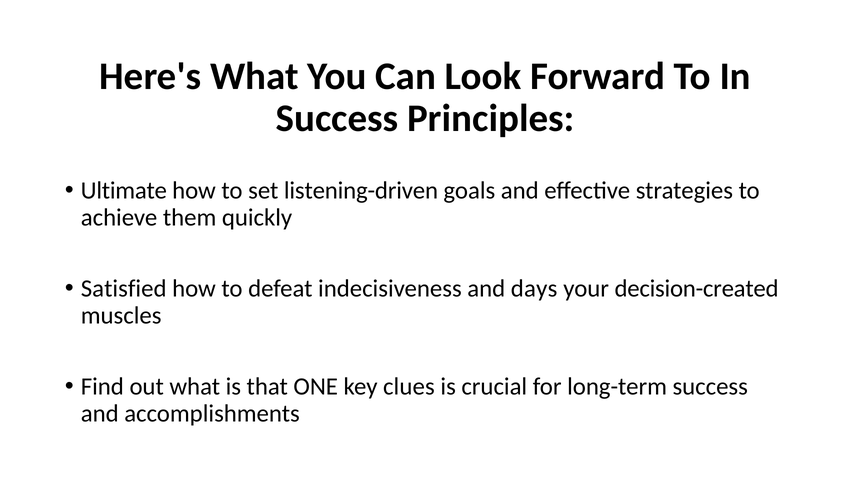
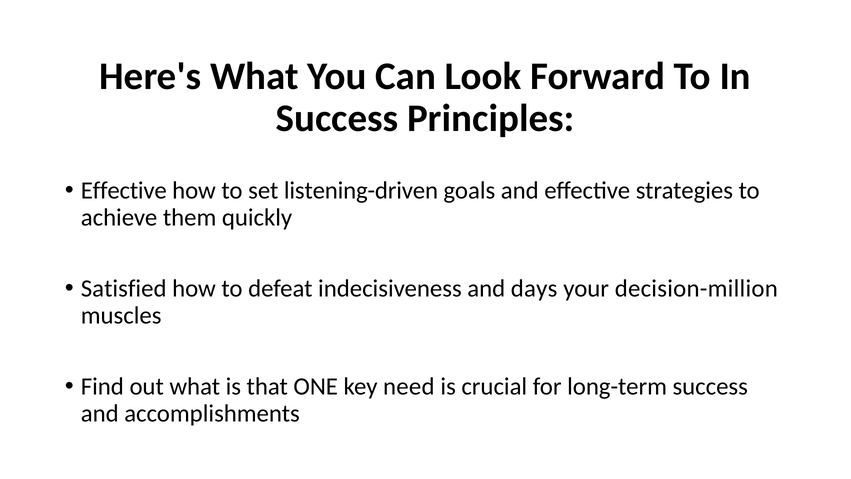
Ultimate at (124, 190): Ultimate -> Effective
decision-created: decision-created -> decision-million
clues: clues -> need
